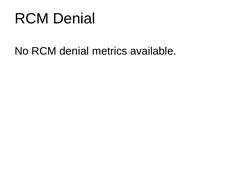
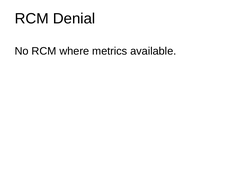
No RCM denial: denial -> where
